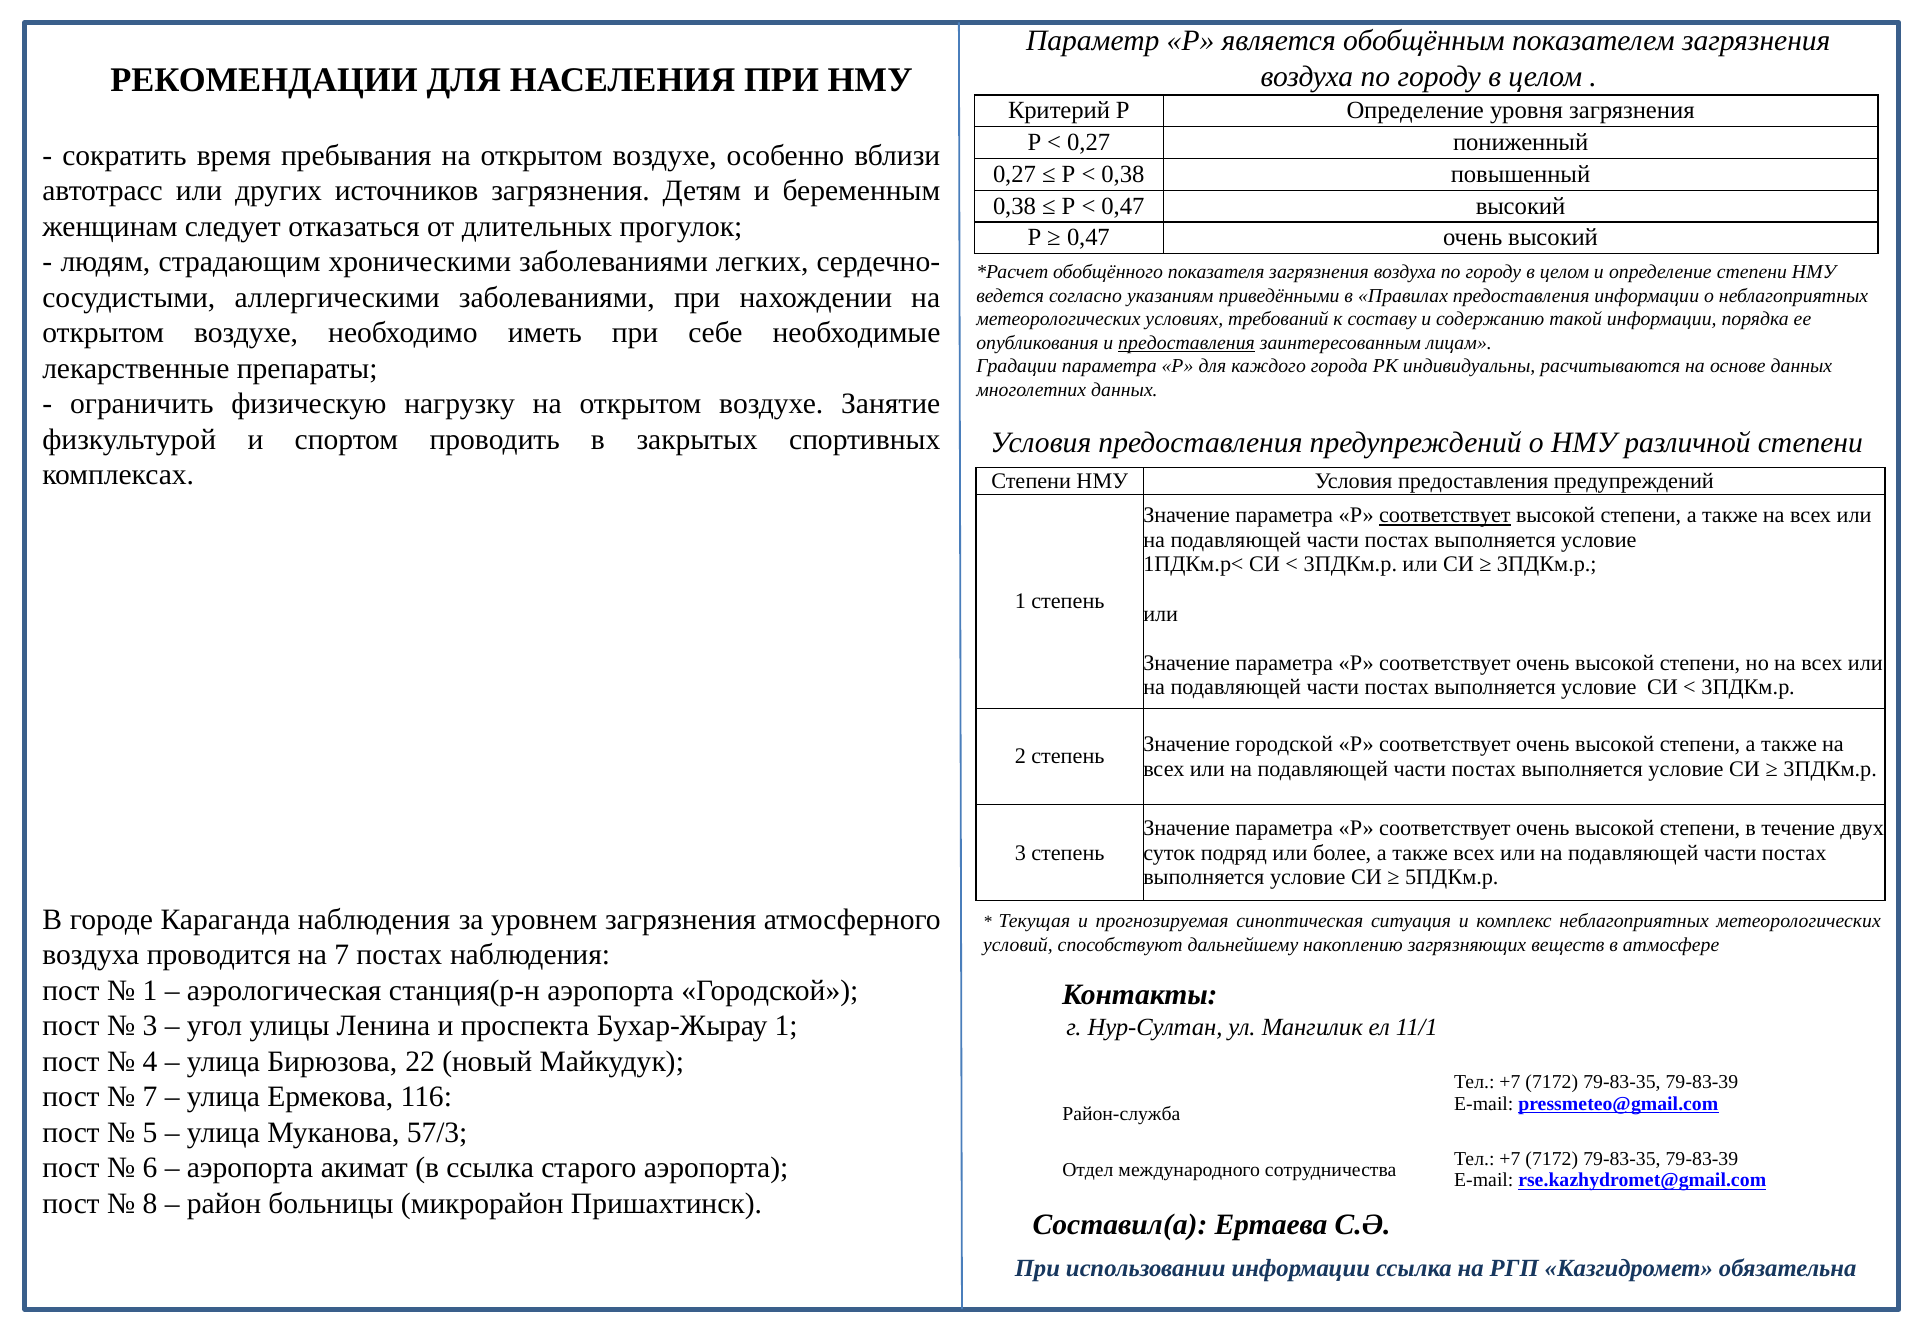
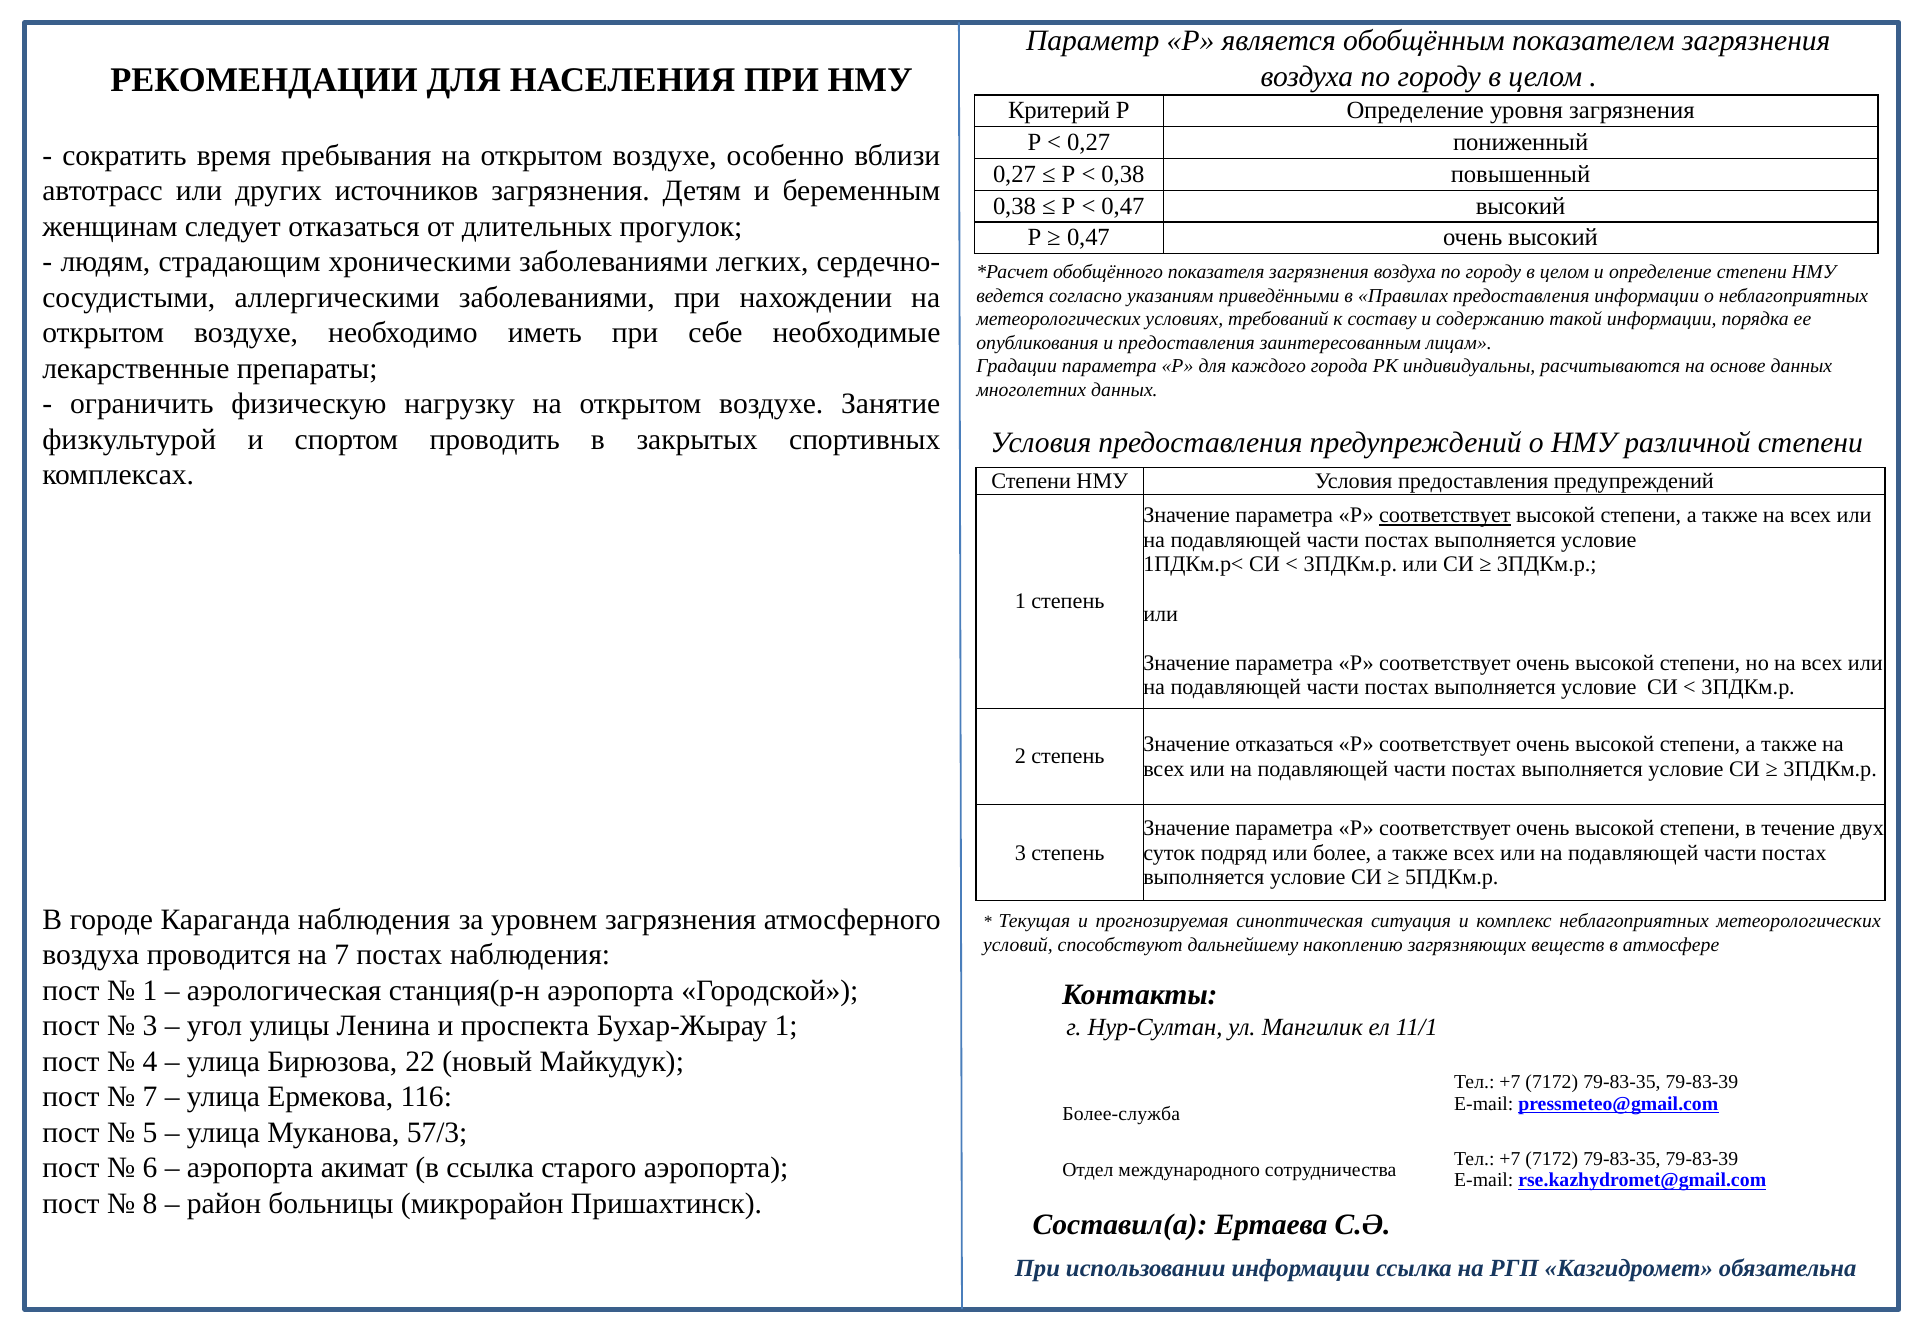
предоставления at (1187, 343) underline: present -> none
Значение городской: городской -> отказаться
Район-служба: Район-служба -> Более-служба
